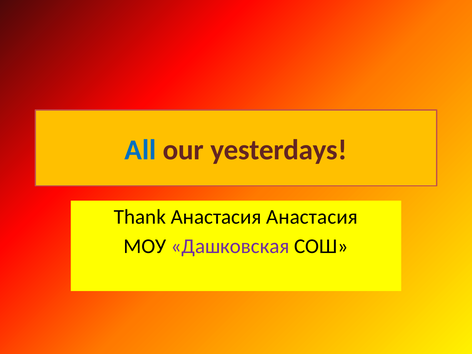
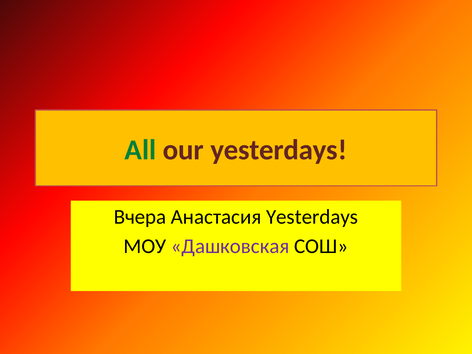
All colour: blue -> green
Thank: Thank -> Вчера
Анастасия Анастасия: Анастасия -> Yesterdays
